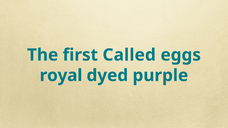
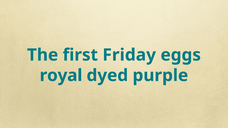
Called: Called -> Friday
